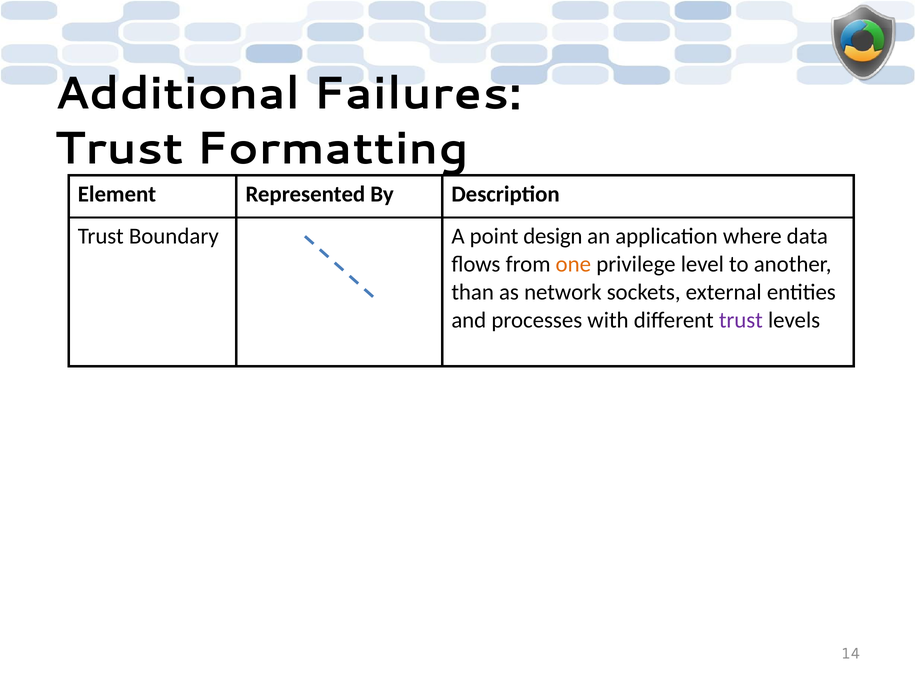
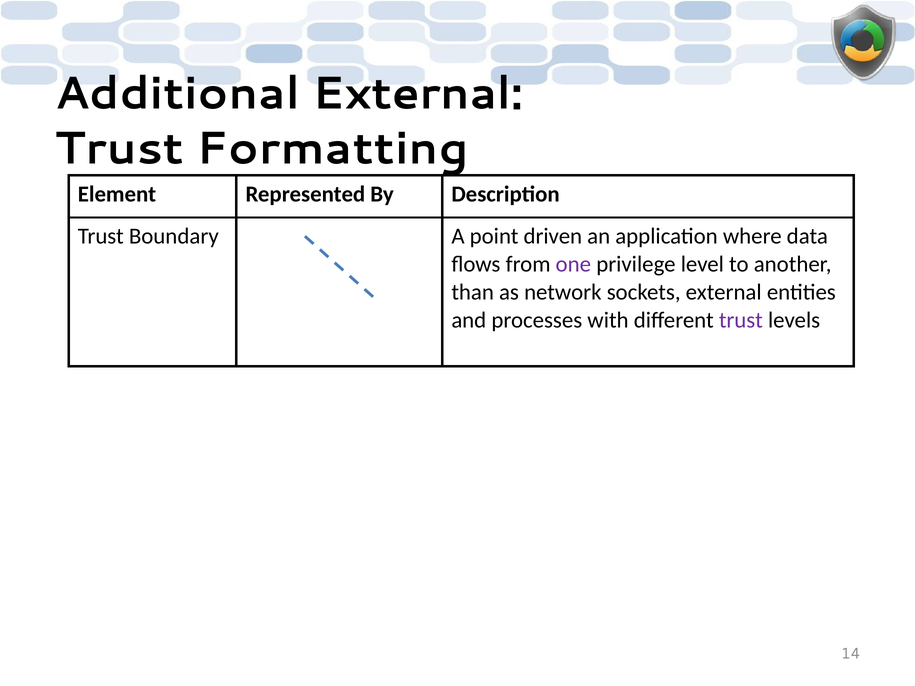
Additional Failures: Failures -> External
design: design -> driven
one colour: orange -> purple
